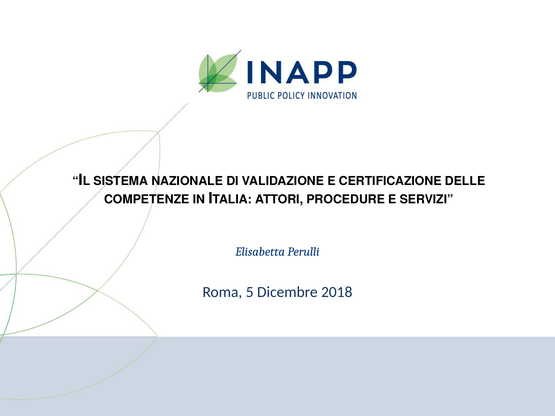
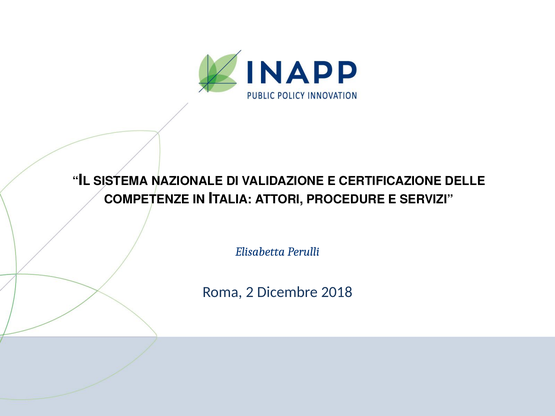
5: 5 -> 2
